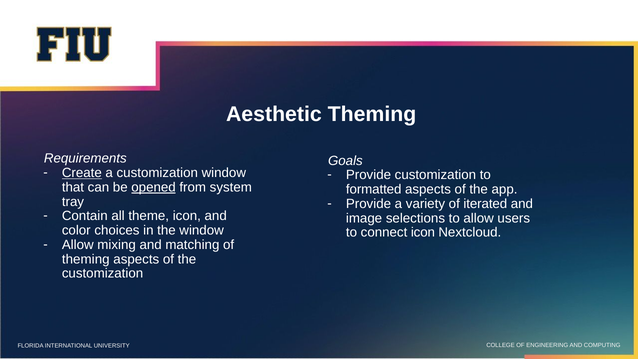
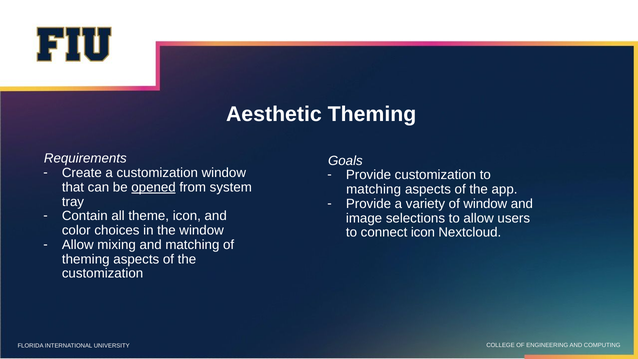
Create underline: present -> none
formatted at (374, 189): formatted -> matching
of iterated: iterated -> window
